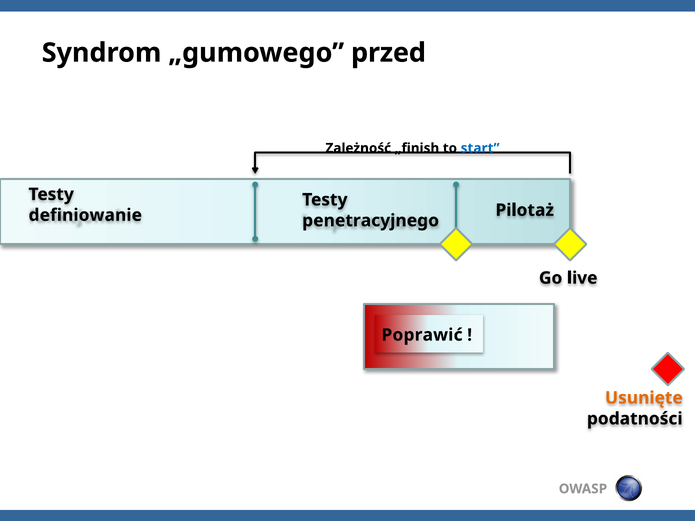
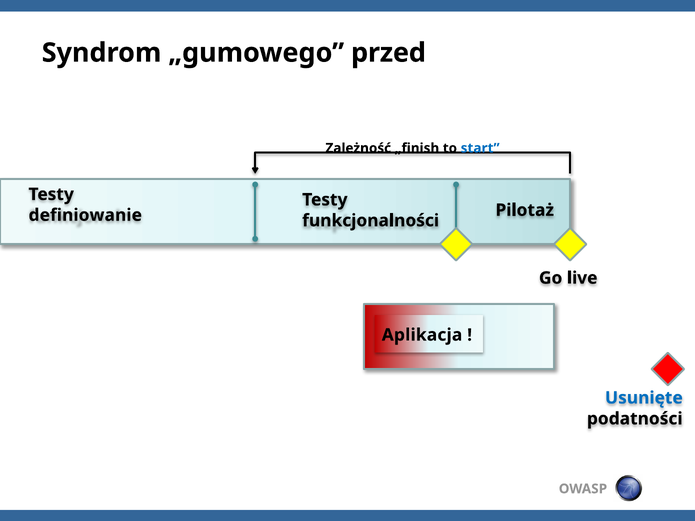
penetracyjnego: penetracyjnego -> funkcjonalności
Poprawić: Poprawić -> Aplikacja
Usunięte colour: orange -> blue
